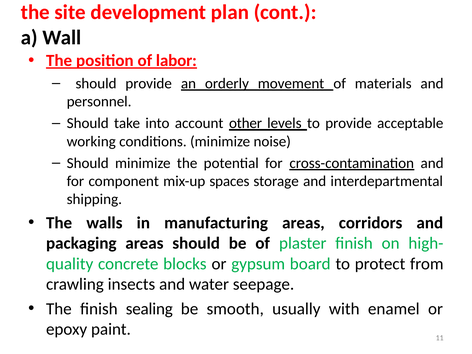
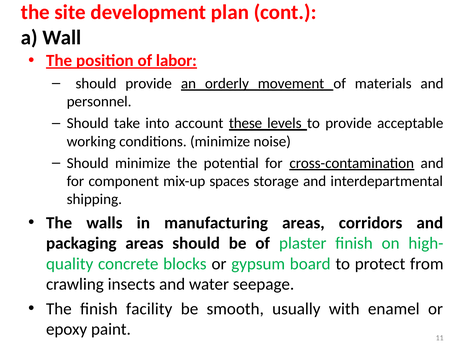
other: other -> these
sealing: sealing -> facility
